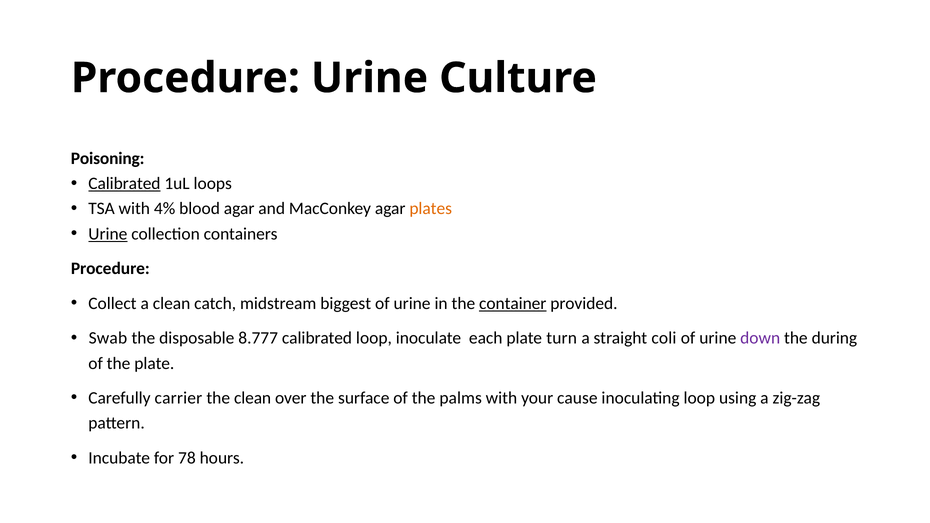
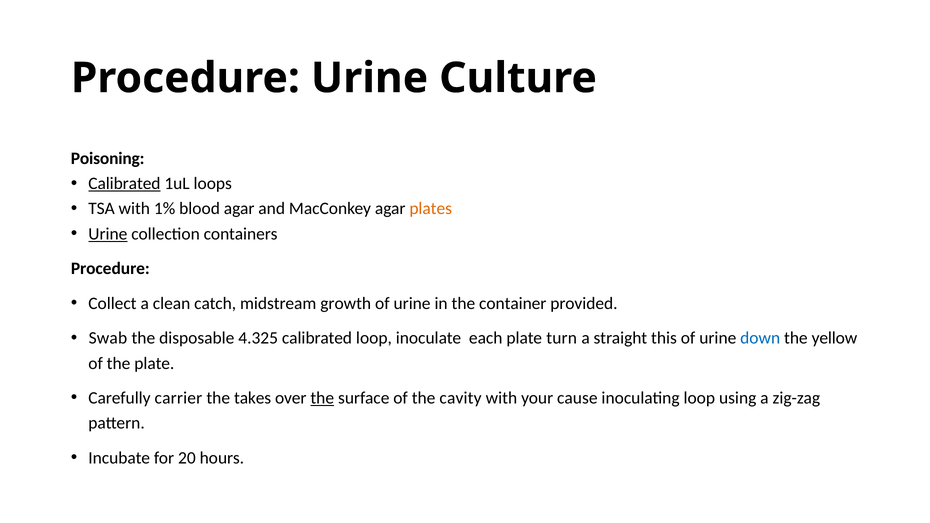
4%: 4% -> 1%
biggest: biggest -> growth
container underline: present -> none
8.777: 8.777 -> 4.325
coli: coli -> this
down colour: purple -> blue
during: during -> yellow
the clean: clean -> takes
the at (322, 398) underline: none -> present
palms: palms -> cavity
78: 78 -> 20
